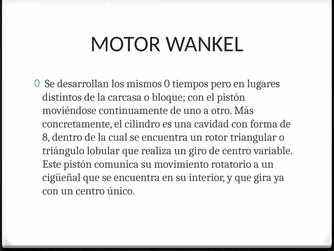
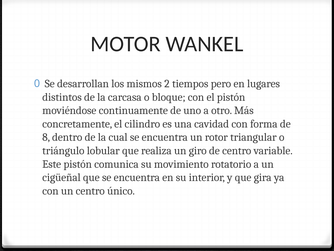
mismos 0: 0 -> 2
